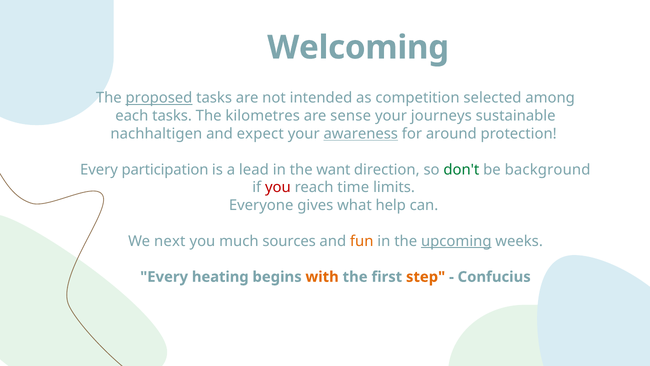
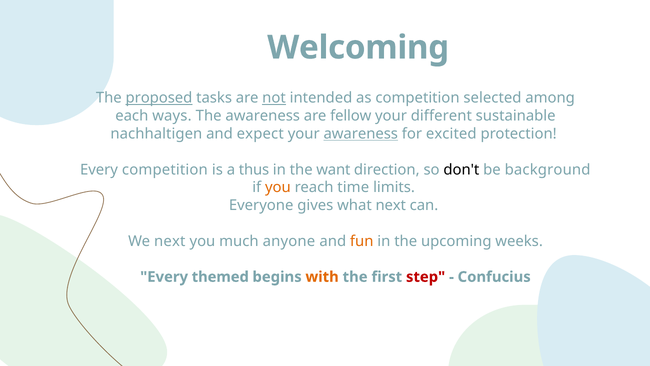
not underline: none -> present
each tasks: tasks -> ways
The kilometres: kilometres -> awareness
sense: sense -> fellow
journeys: journeys -> different
around: around -> excited
Every participation: participation -> competition
lead: lead -> thus
don't colour: green -> black
you at (278, 187) colour: red -> orange
what help: help -> next
sources: sources -> anyone
upcoming underline: present -> none
heating: heating -> themed
step colour: orange -> red
